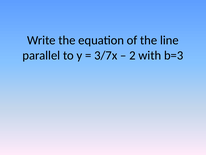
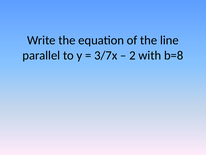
b=3: b=3 -> b=8
